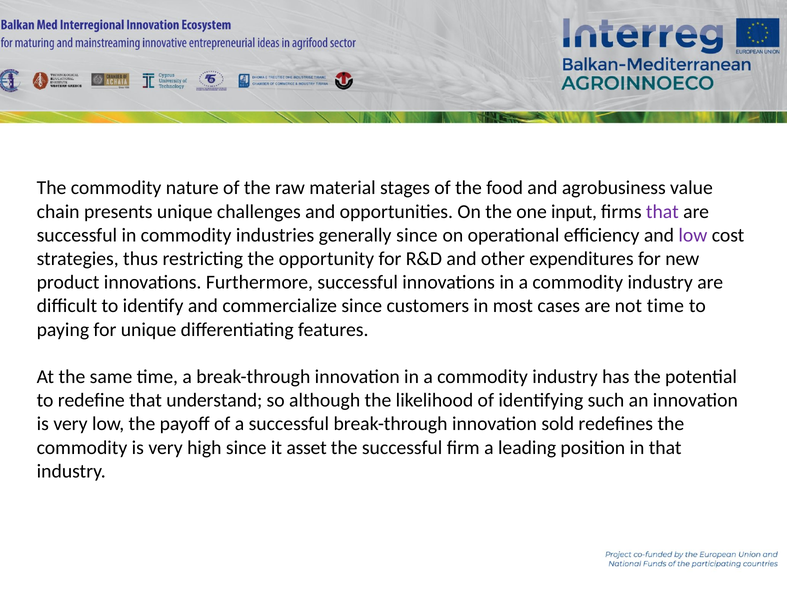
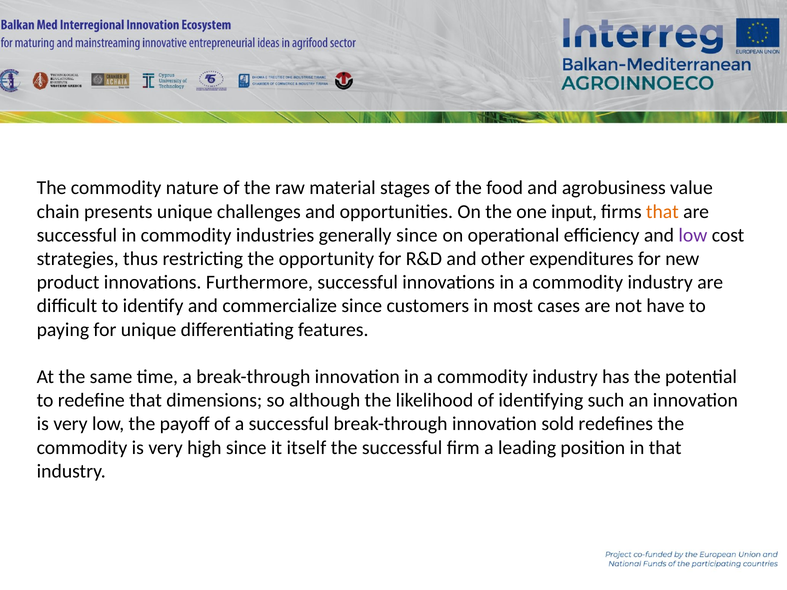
that at (662, 212) colour: purple -> orange
not time: time -> have
understand: understand -> dimensions
asset: asset -> itself
